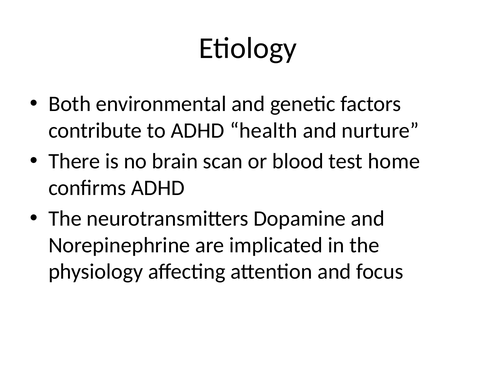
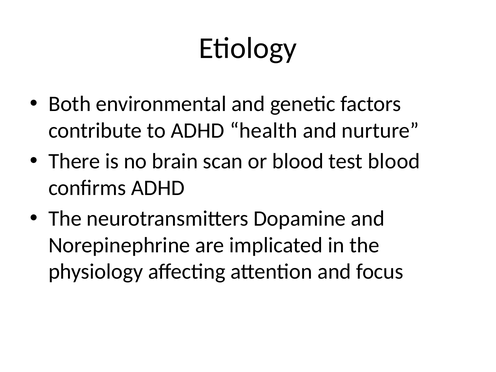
test home: home -> blood
